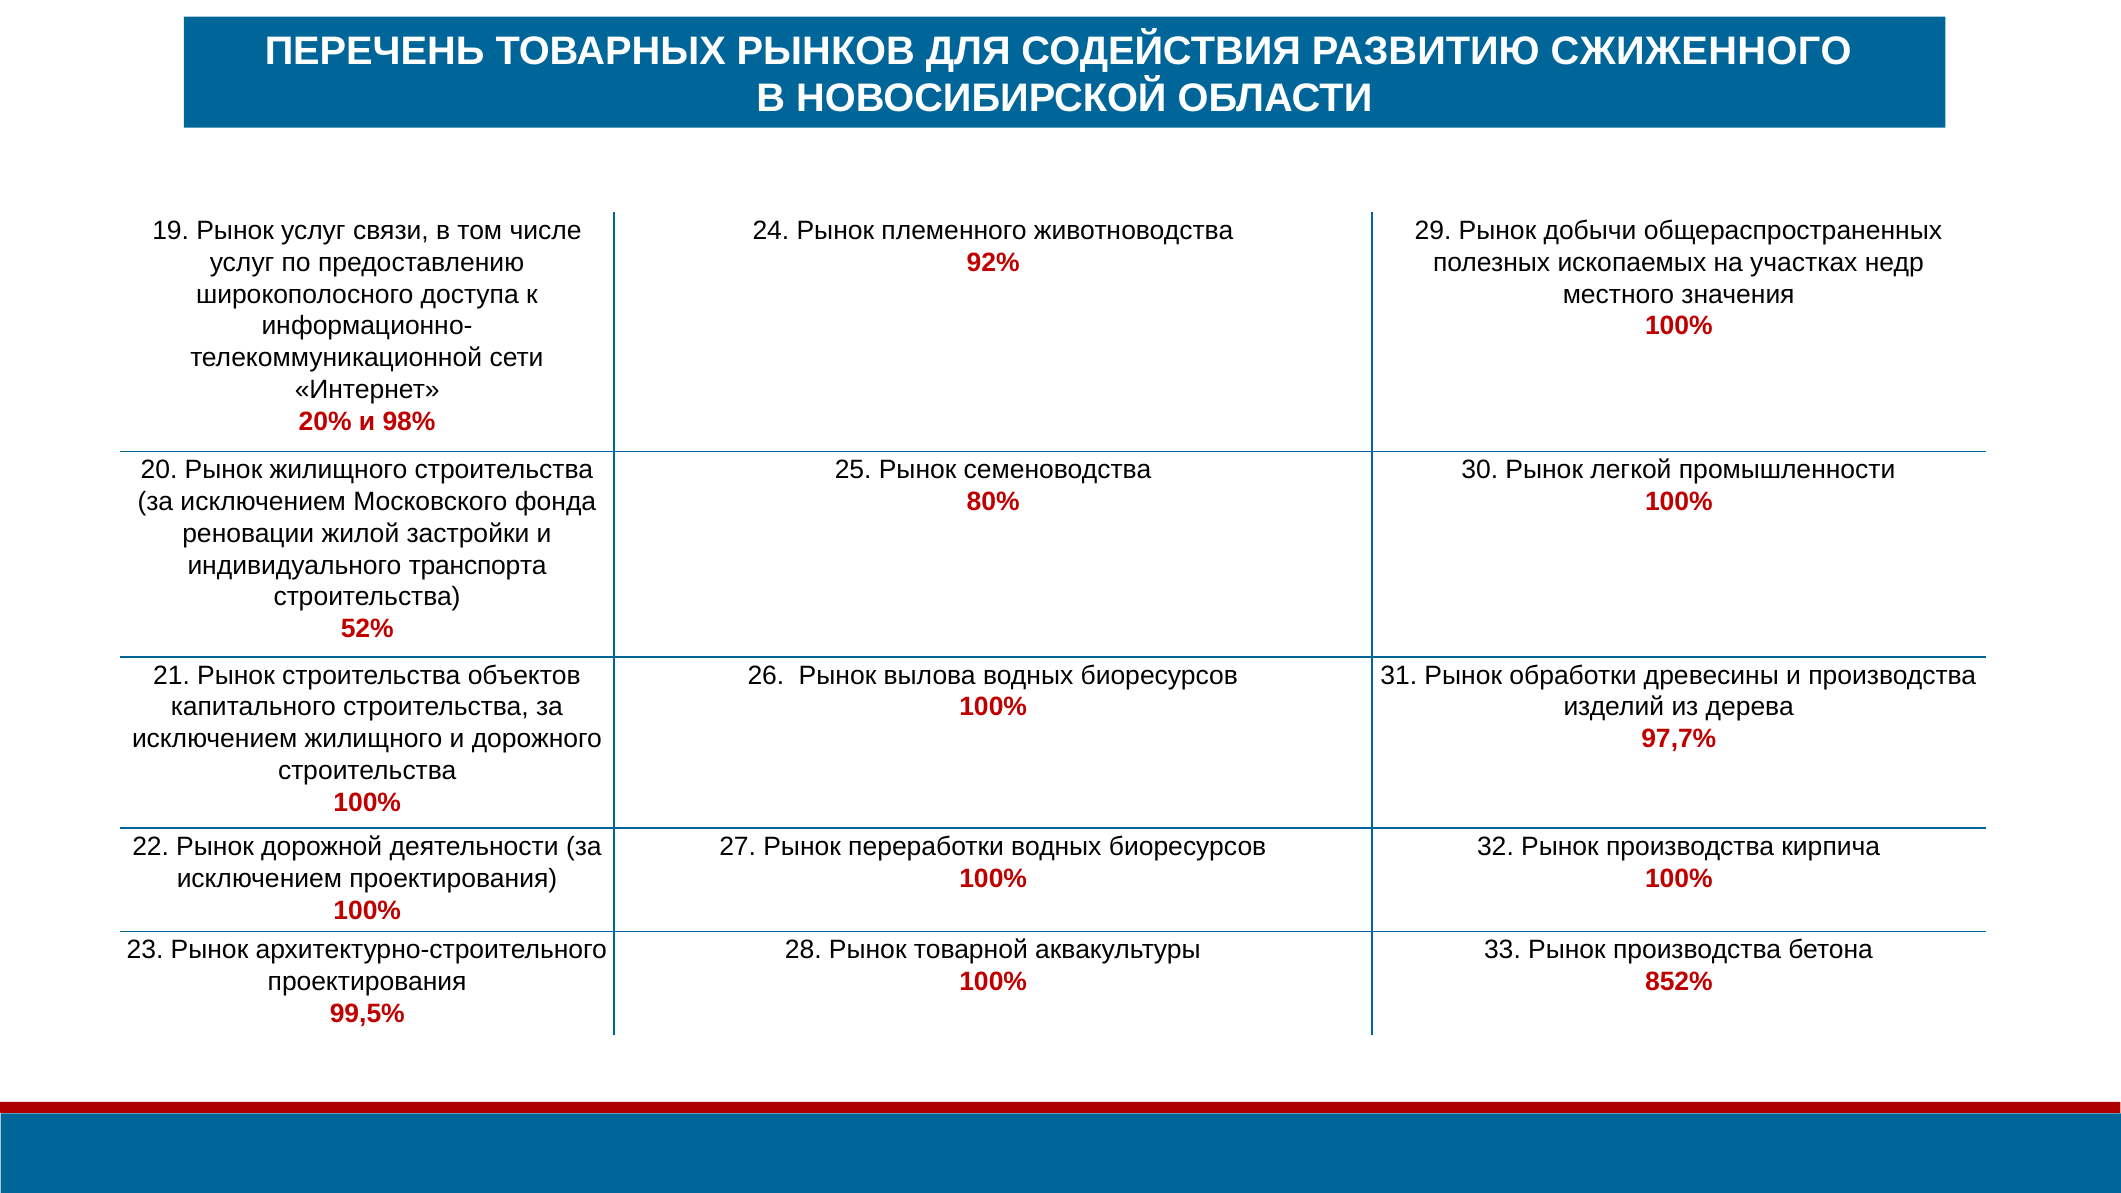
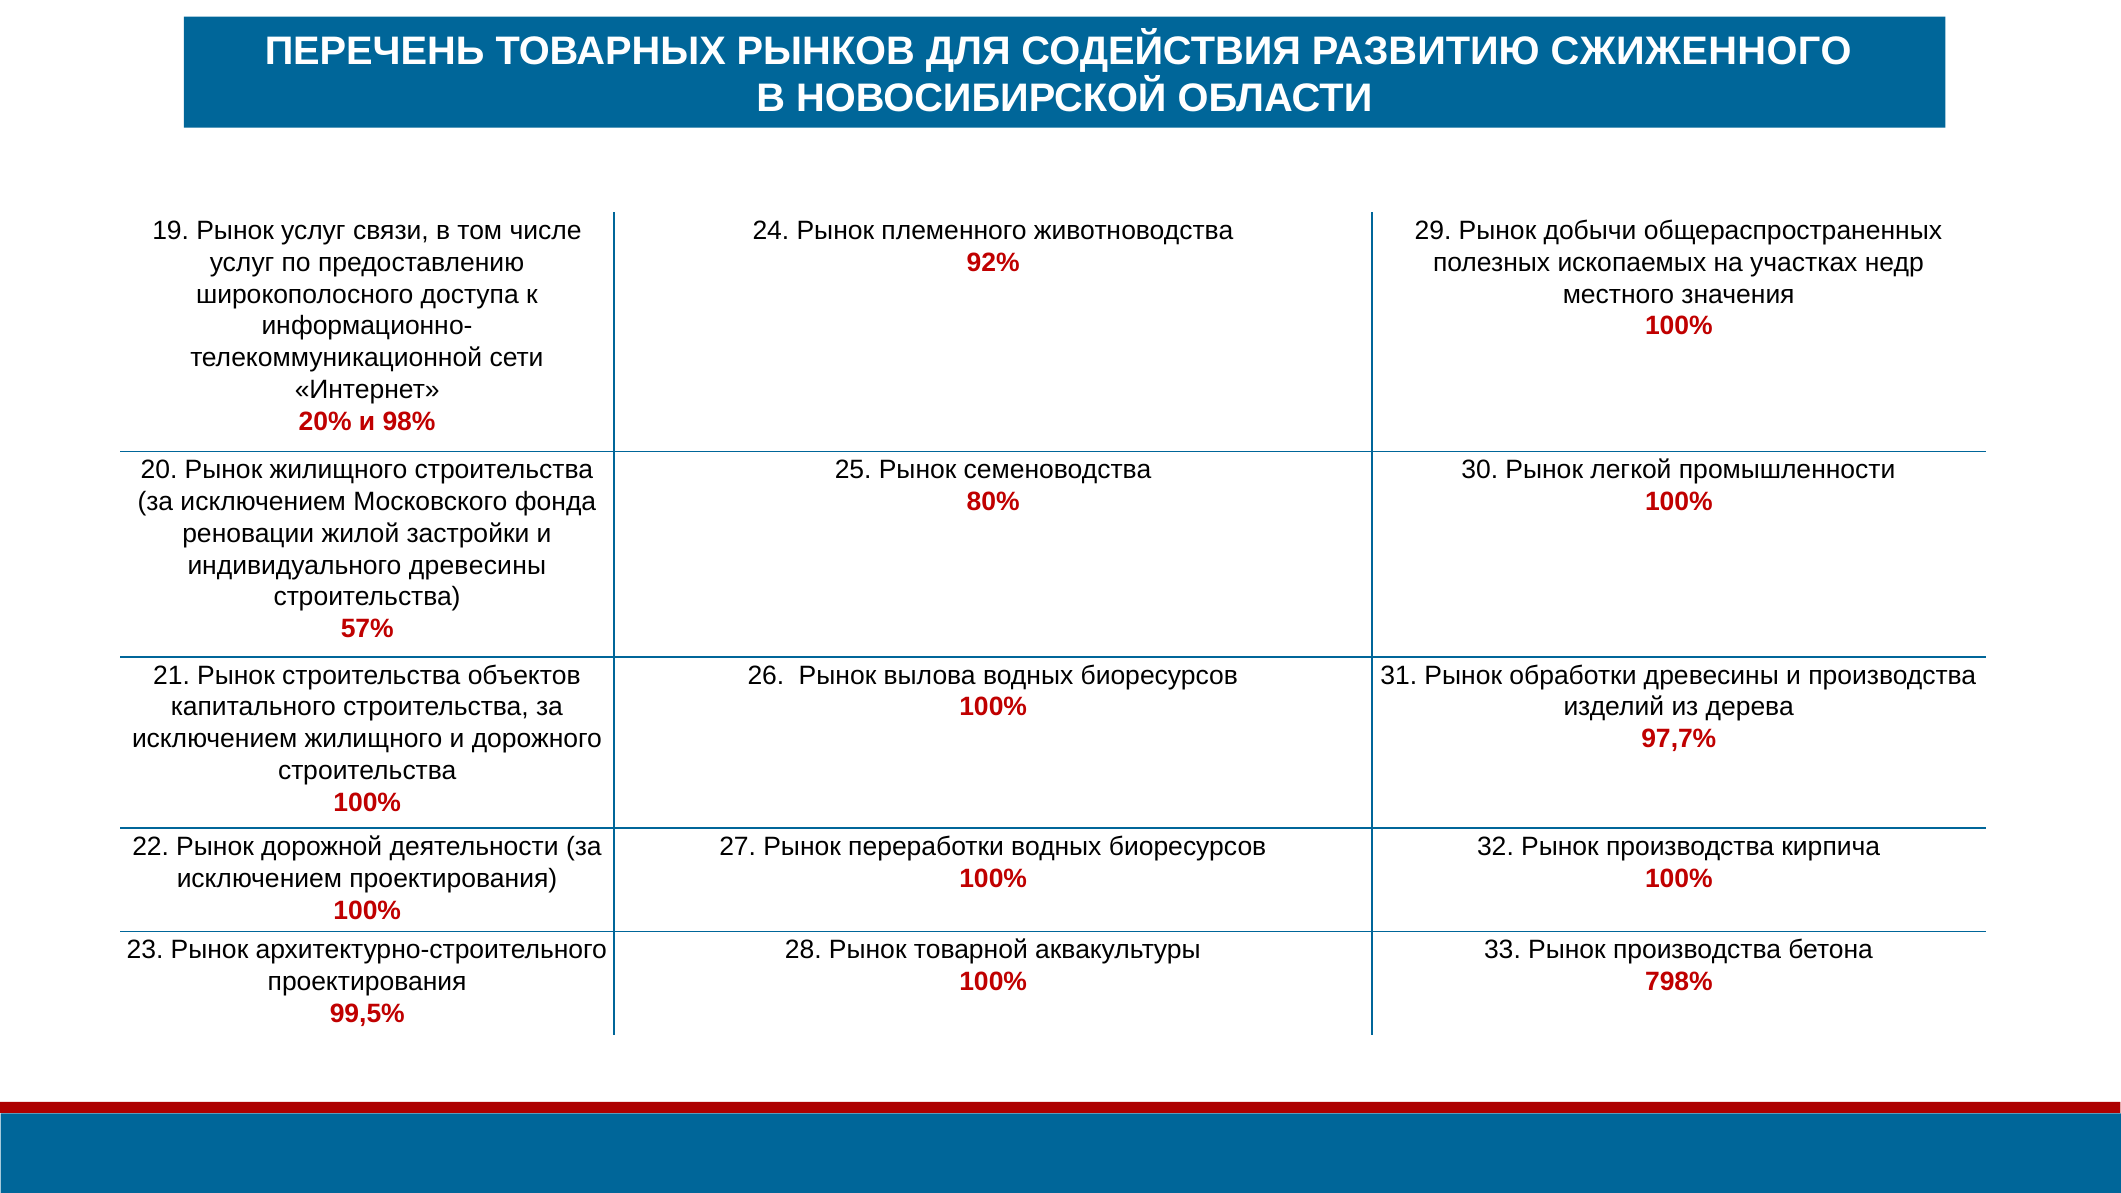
индивидуального транспорта: транспорта -> древесины
52%: 52% -> 57%
852%: 852% -> 798%
